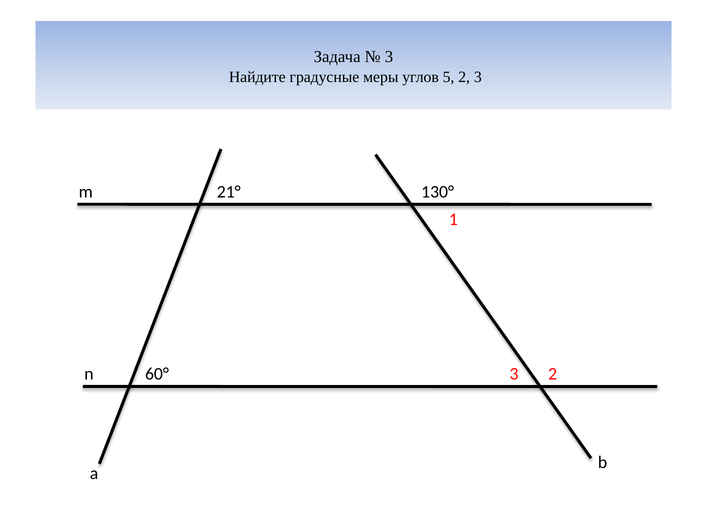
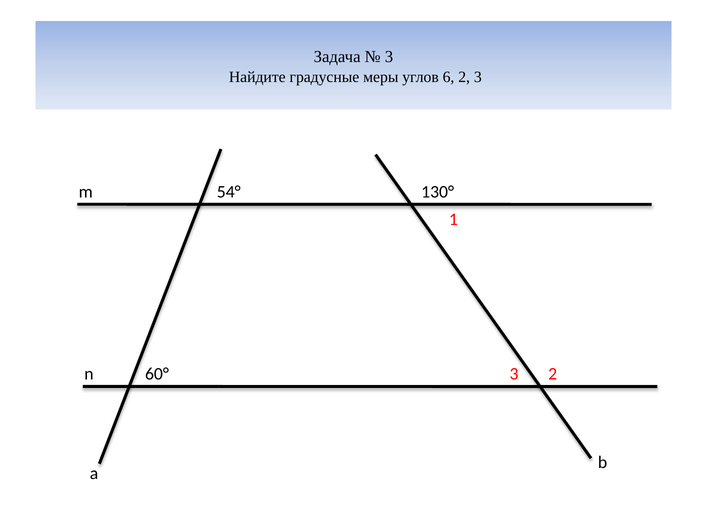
5: 5 -> 6
21°: 21° -> 54°
